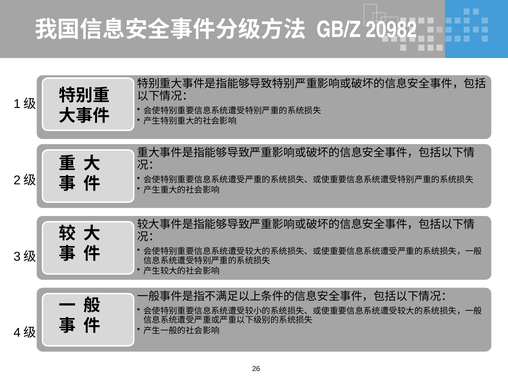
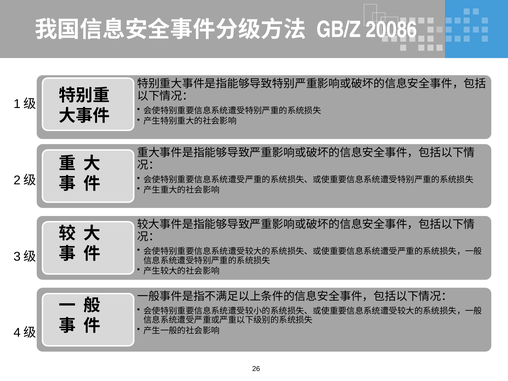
20982: 20982 -> 20086
